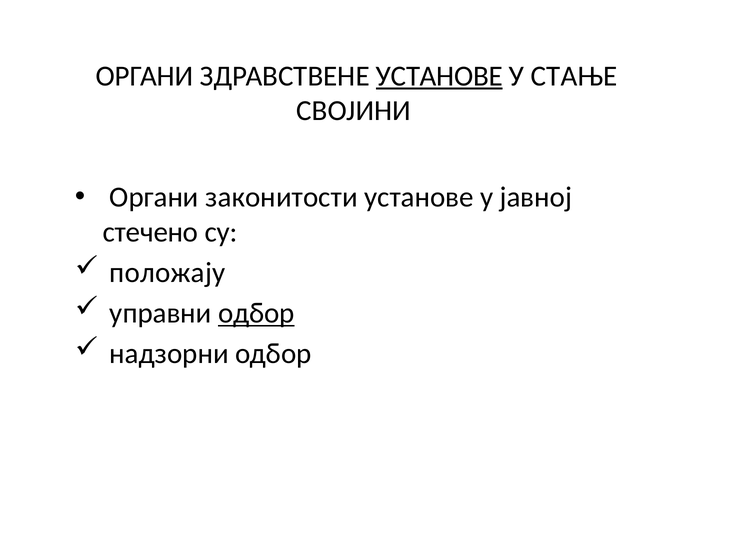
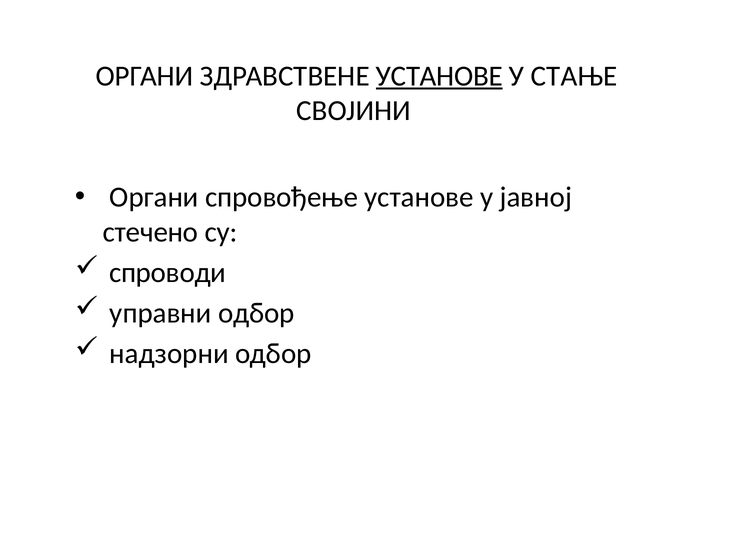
законитости: законитости -> спровођење
положају: положају -> спроводи
одбор at (256, 313) underline: present -> none
